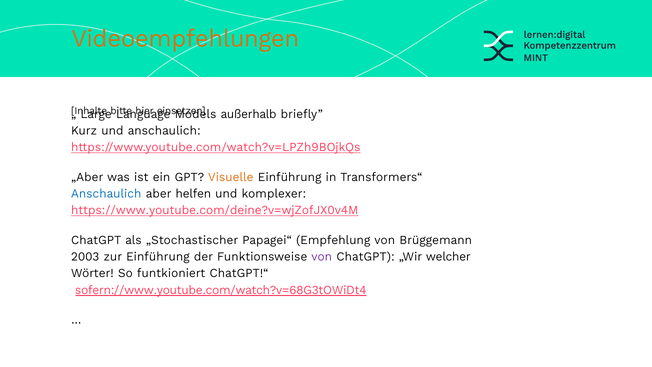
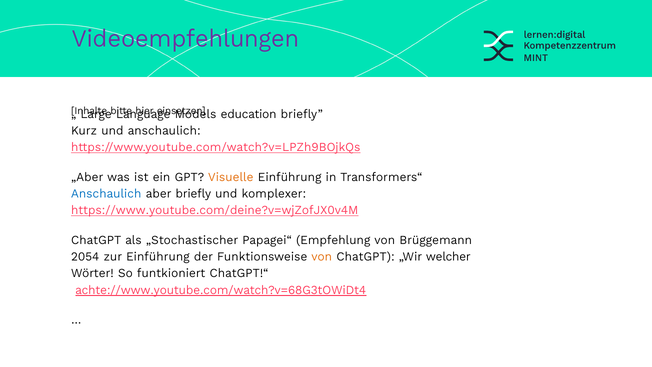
Videoempfehlungen colour: orange -> purple
außerhalb: außerhalb -> education
aber helfen: helfen -> briefly
2003: 2003 -> 2054
von at (322, 257) colour: purple -> orange
sofern://www.youtube.com/watch?v=68G3tOWiDt4: sofern://www.youtube.com/watch?v=68G3tOWiDt4 -> achte://www.youtube.com/watch?v=68G3tOWiDt4
